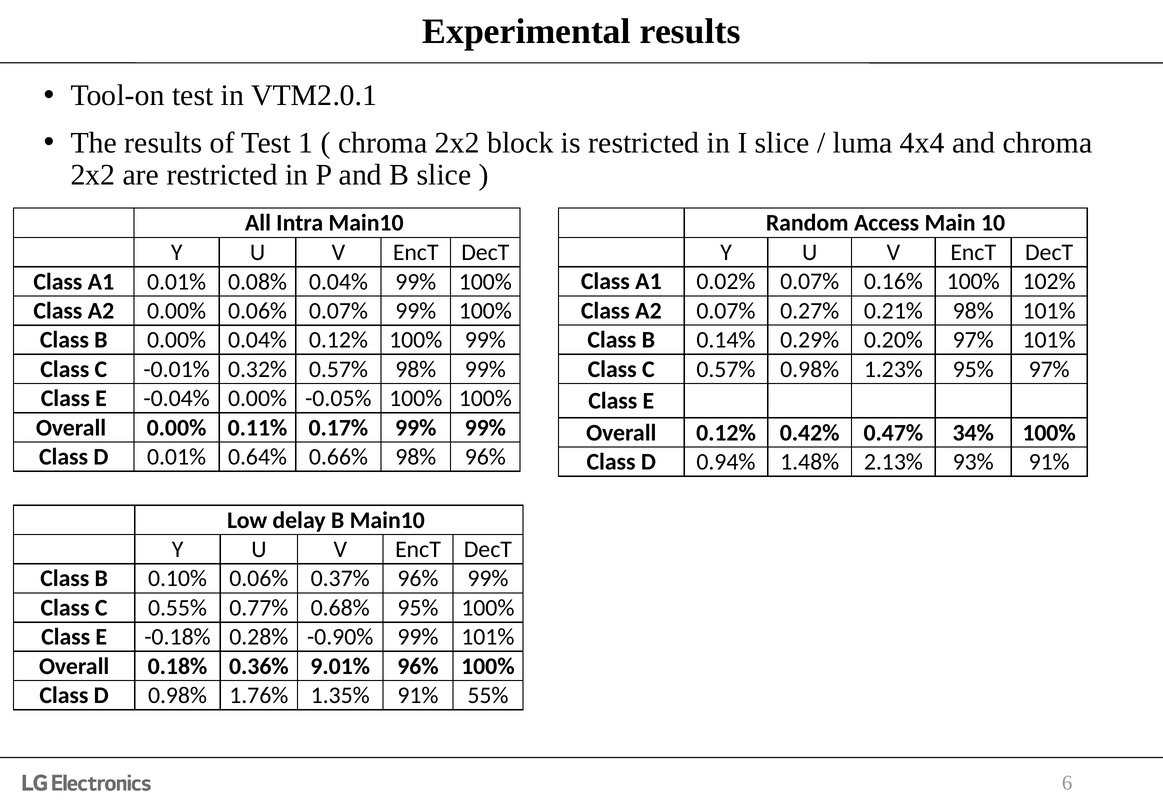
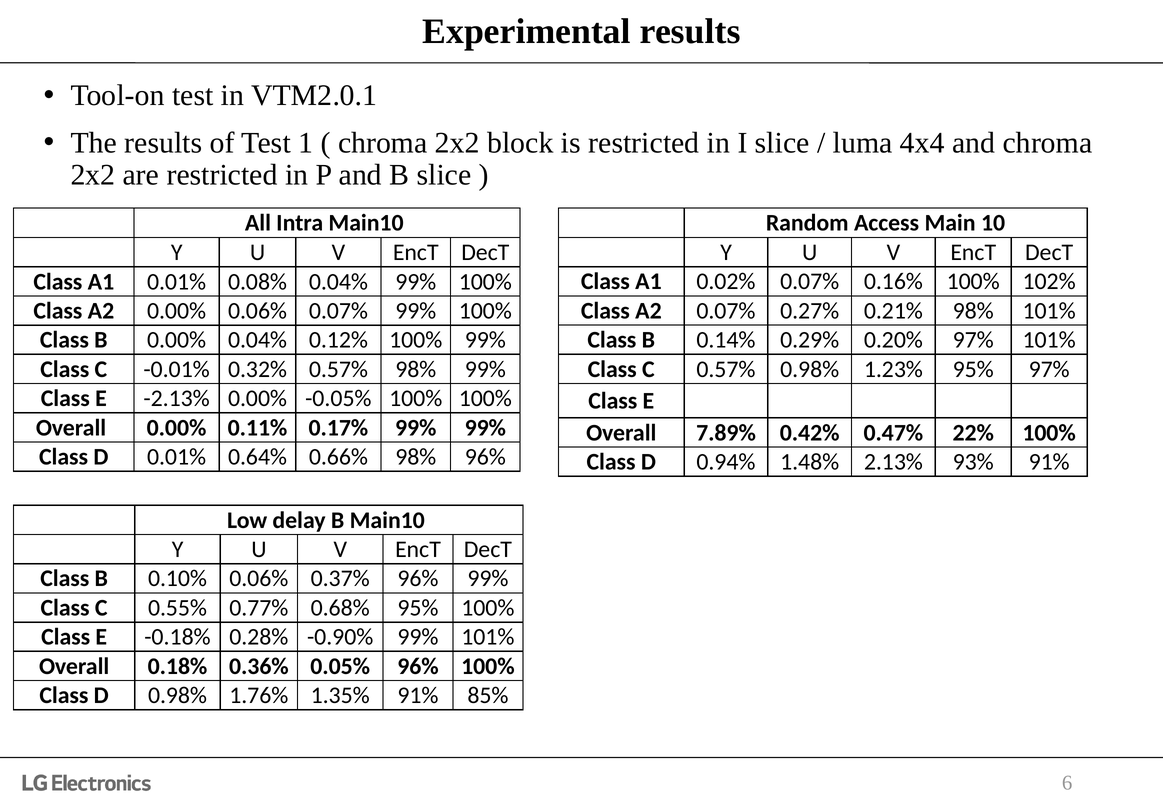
-0.04%: -0.04% -> -2.13%
Overall 0.12%: 0.12% -> 7.89%
34%: 34% -> 22%
9.01%: 9.01% -> 0.05%
55%: 55% -> 85%
